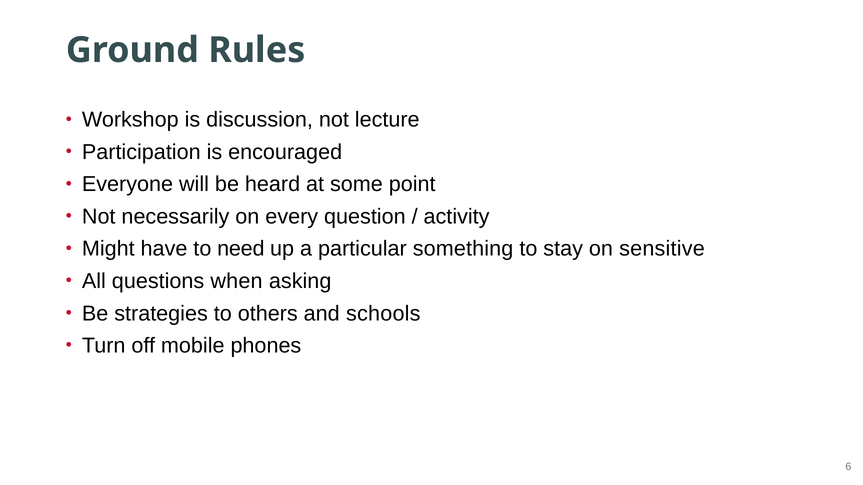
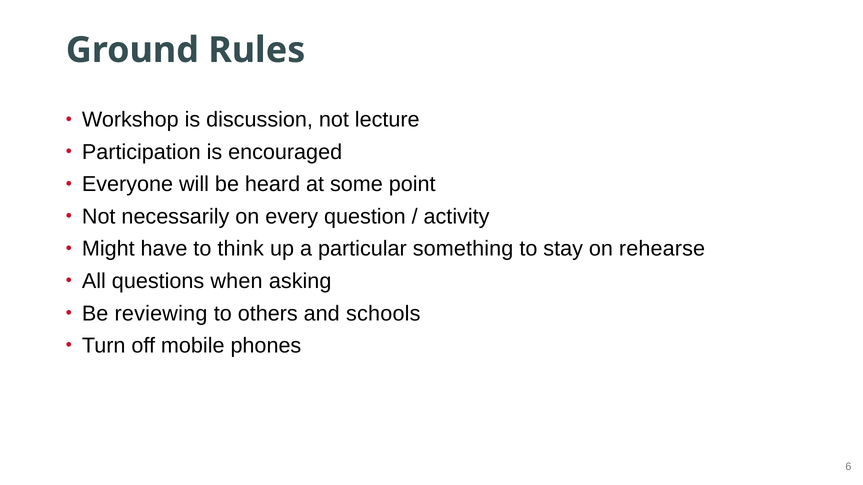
need: need -> think
sensitive: sensitive -> rehearse
strategies: strategies -> reviewing
